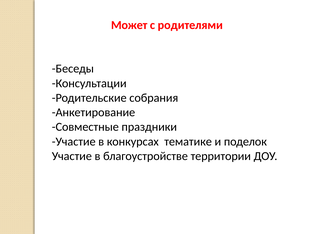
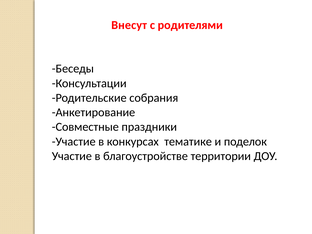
Может: Может -> Внесут
